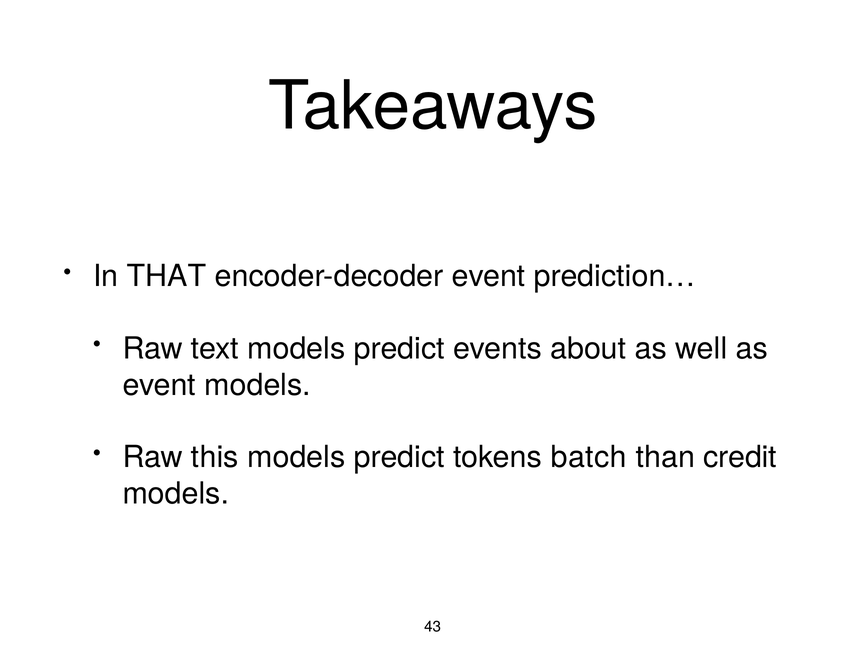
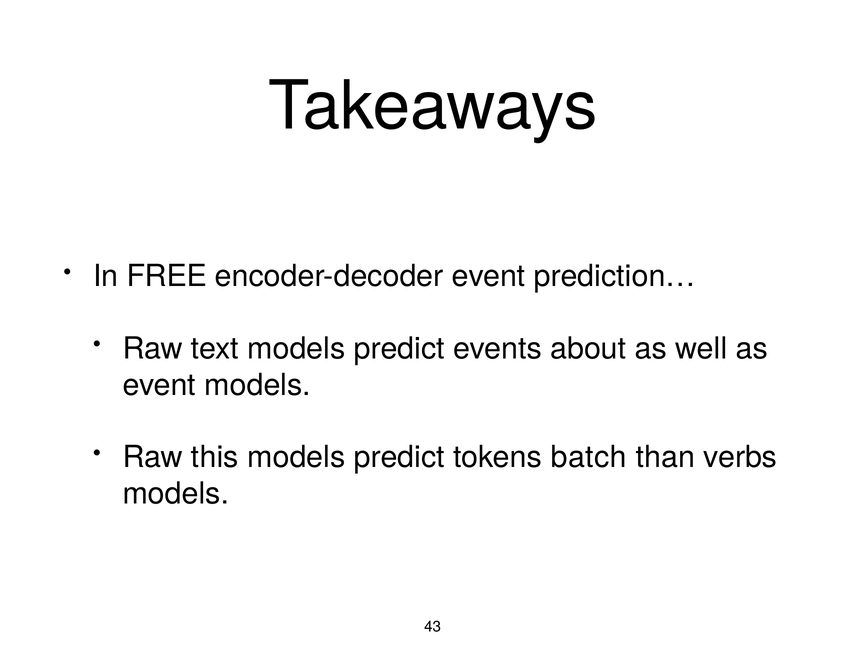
THAT: THAT -> FREE
credit: credit -> verbs
